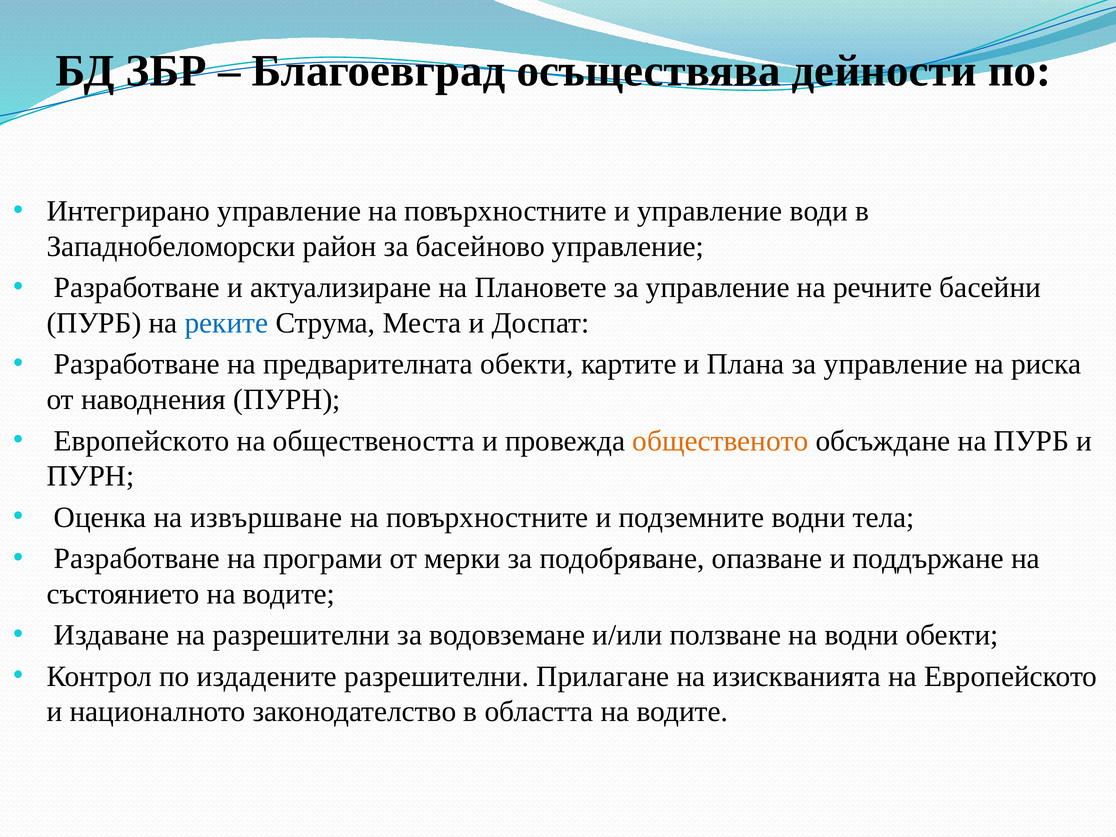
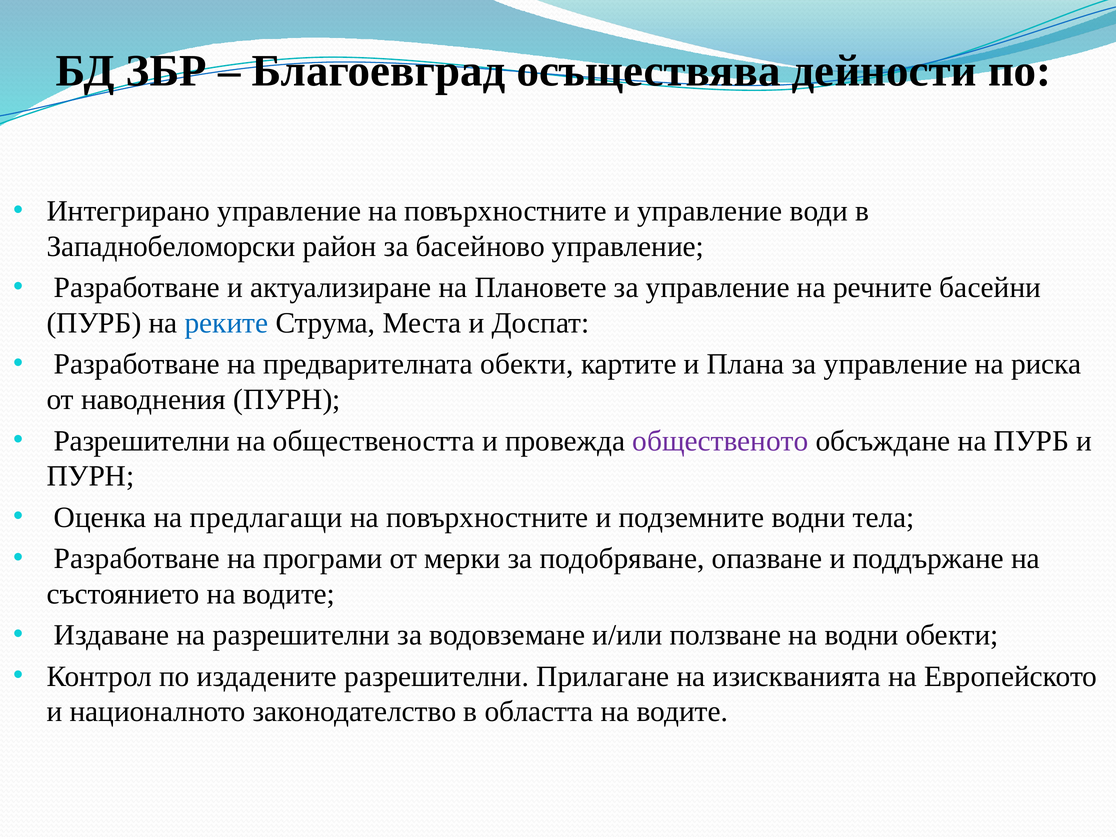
Европейското at (142, 441): Европейското -> Разрешителни
общественото colour: orange -> purple
извършване: извършване -> предлагащи
